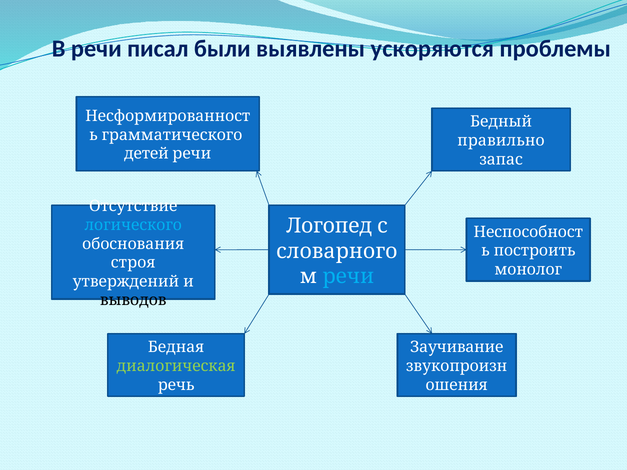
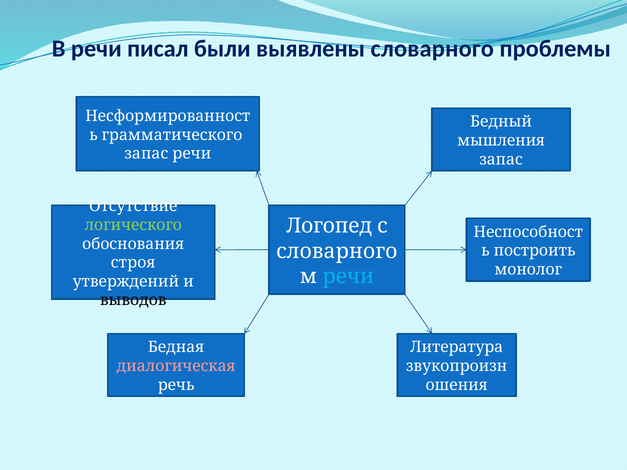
выявлены ускоряются: ускоряются -> словарного
правильно: правильно -> мышления
детей at (146, 154): детей -> запас
логического colour: light blue -> light green
Заучивание: Заучивание -> Литература
диалогическая colour: light green -> pink
